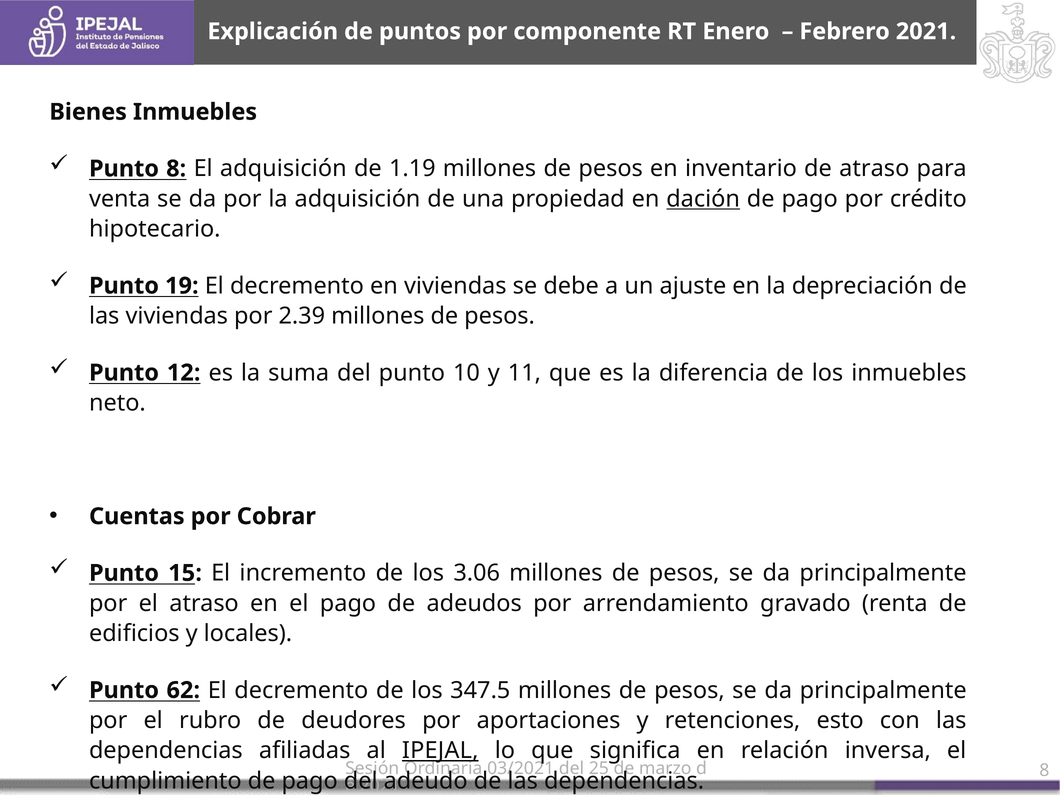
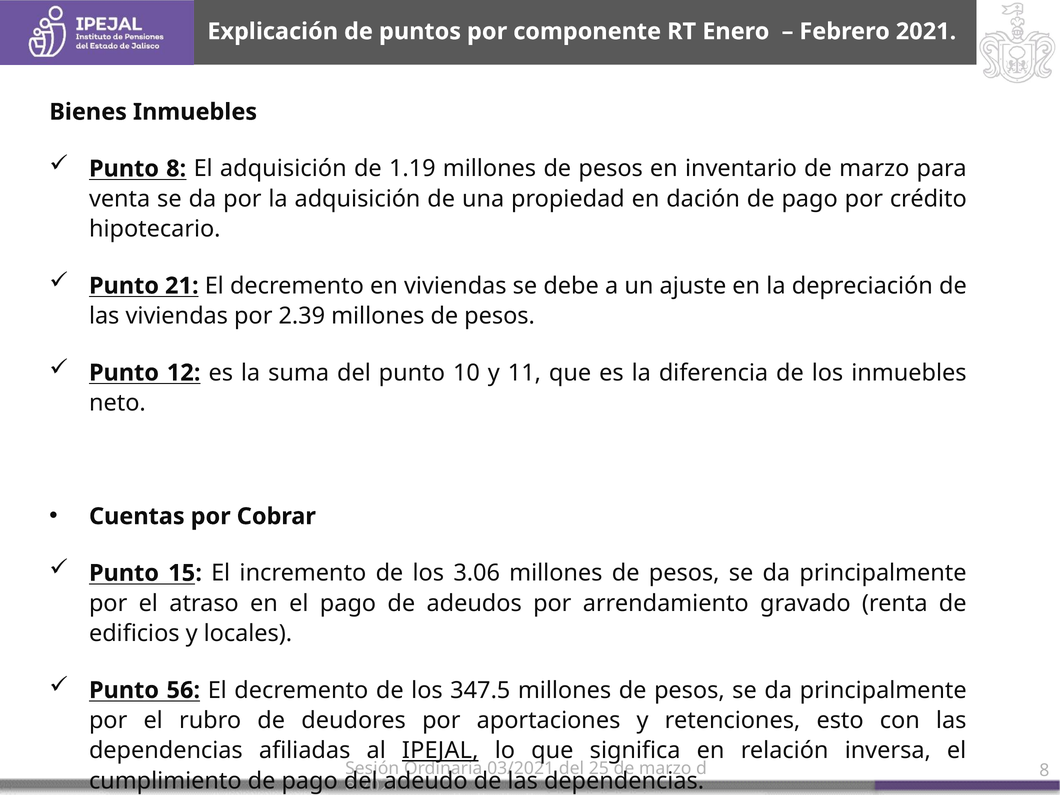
inventario de atraso: atraso -> marzo
dación underline: present -> none
19: 19 -> 21
62: 62 -> 56
